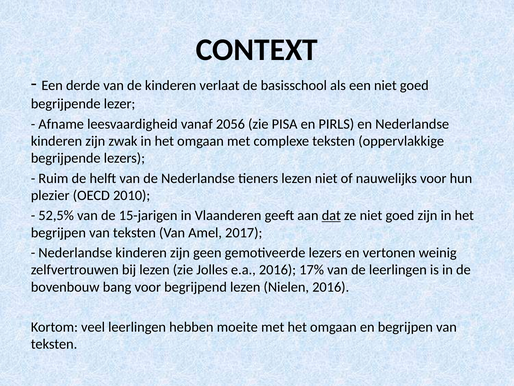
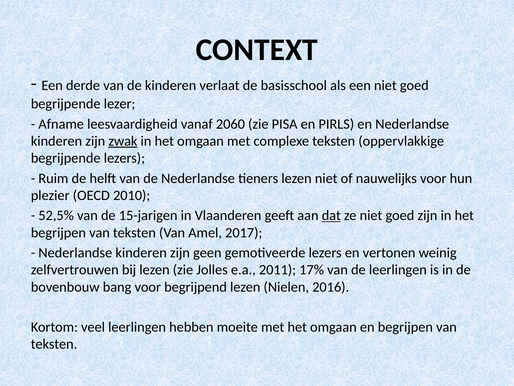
2056: 2056 -> 2060
zwak underline: none -> present
e.a 2016: 2016 -> 2011
